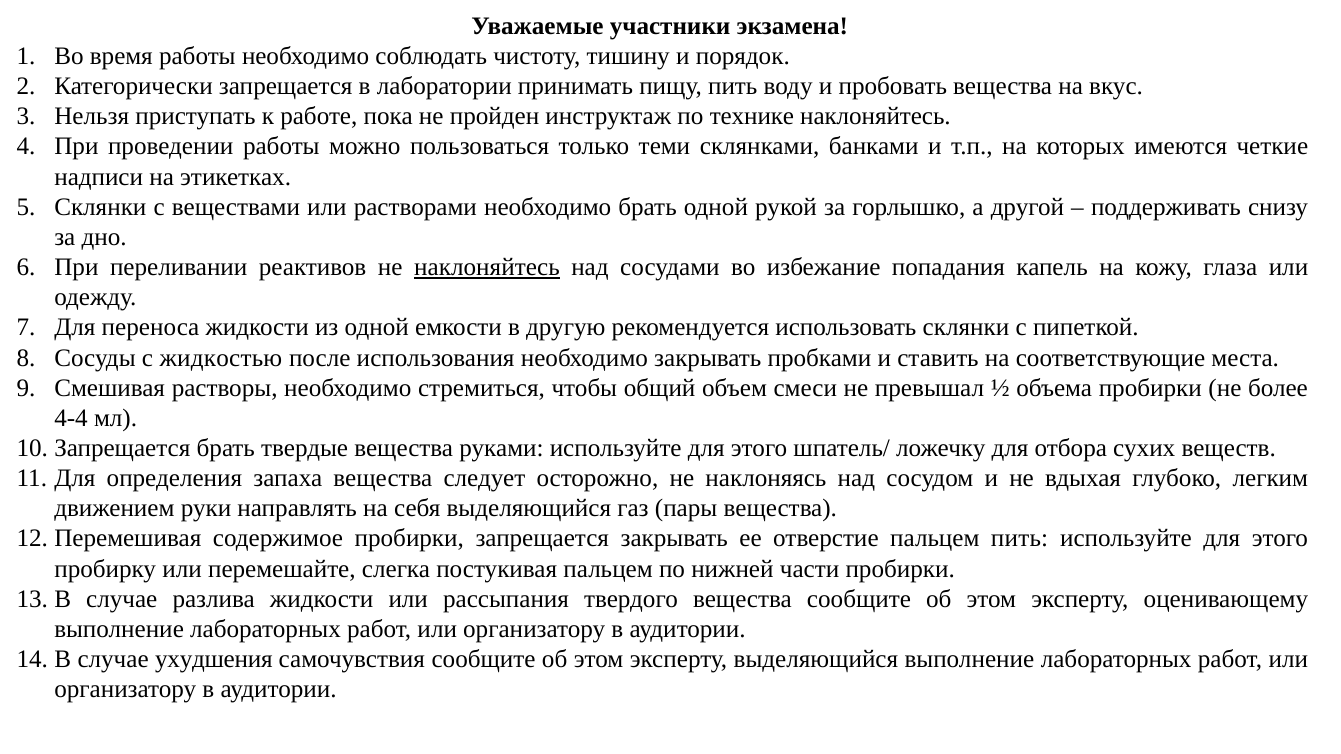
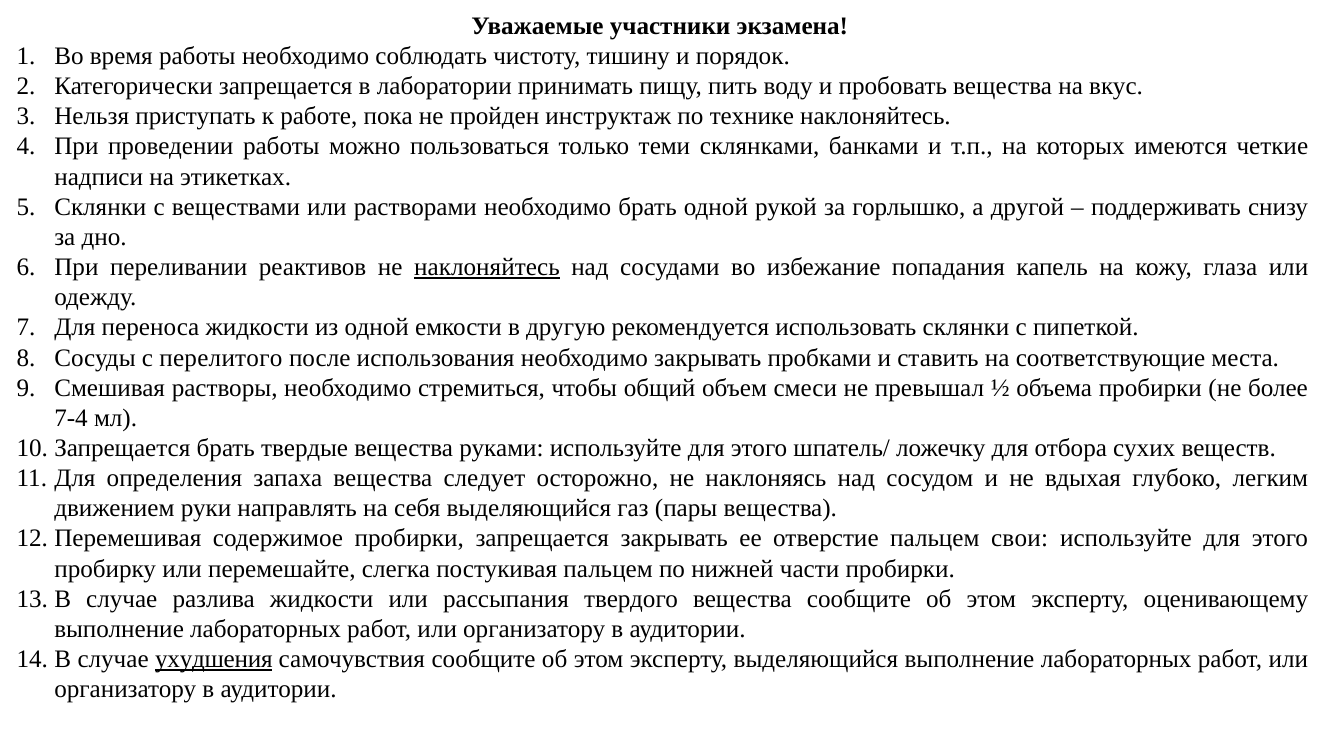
жидкостью: жидкостью -> перелитого
4-4: 4-4 -> 7-4
пальцем пить: пить -> свои
ухудшения underline: none -> present
